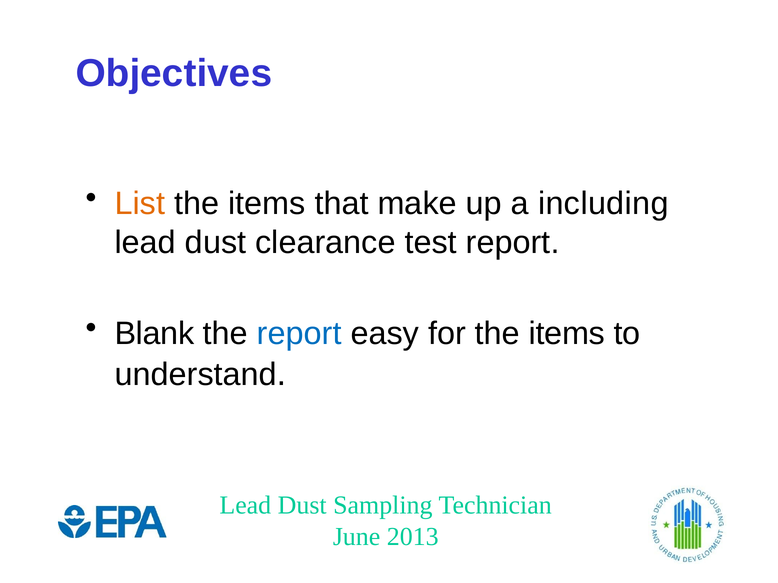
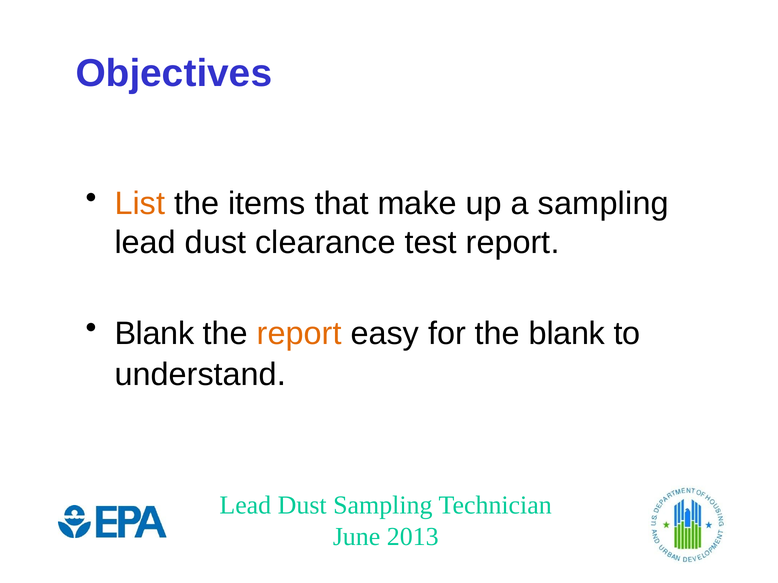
a including: including -> sampling
report at (299, 334) colour: blue -> orange
for the items: items -> blank
